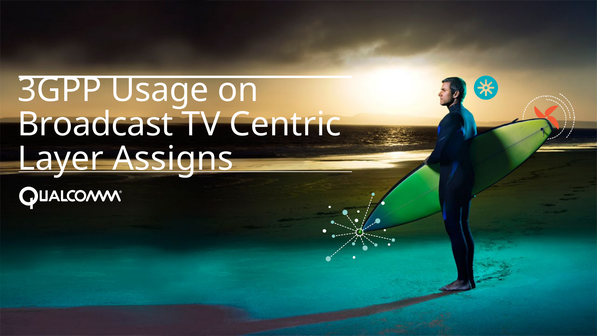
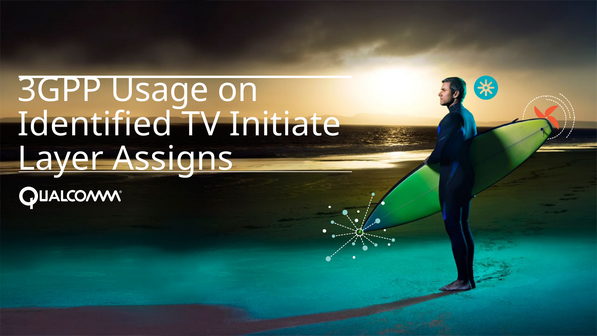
Broadcast: Broadcast -> Identified
Centric: Centric -> Initiate
